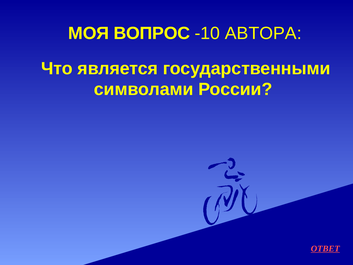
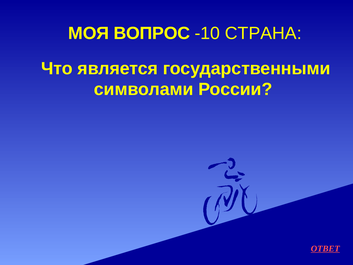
АВТОРА: АВТОРА -> СТРАНА
